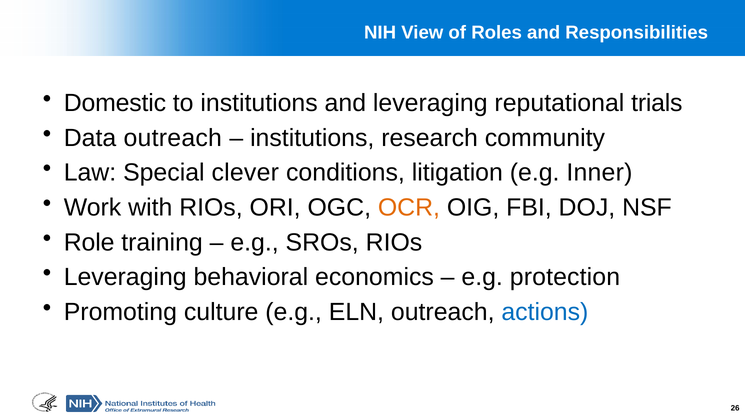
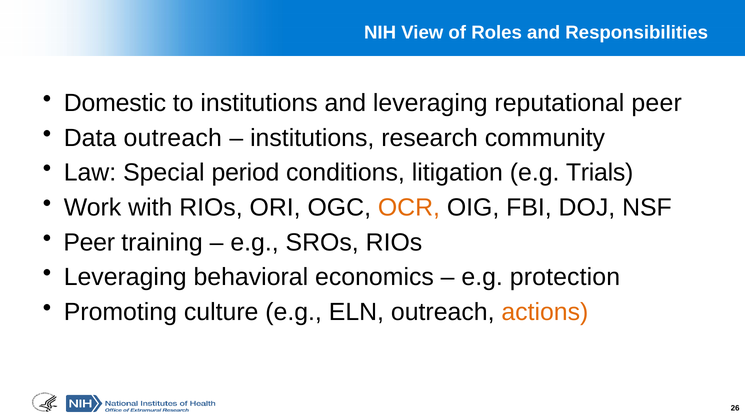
reputational trials: trials -> peer
clever: clever -> period
Inner: Inner -> Trials
Role at (89, 242): Role -> Peer
actions colour: blue -> orange
